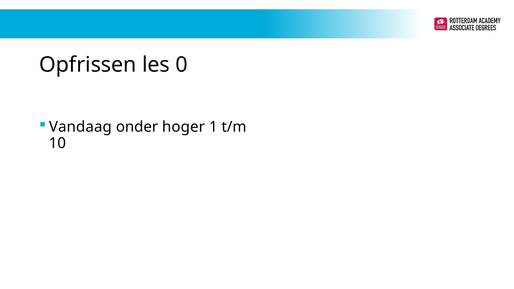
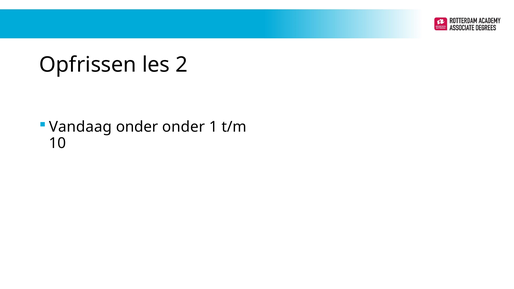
0: 0 -> 2
onder hoger: hoger -> onder
